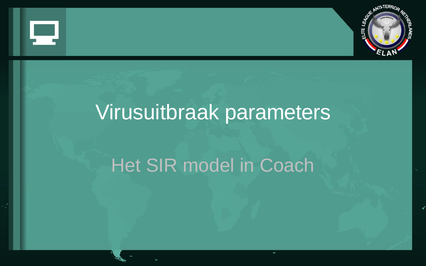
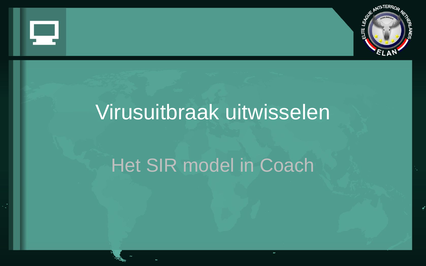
parameters: parameters -> uitwisselen
